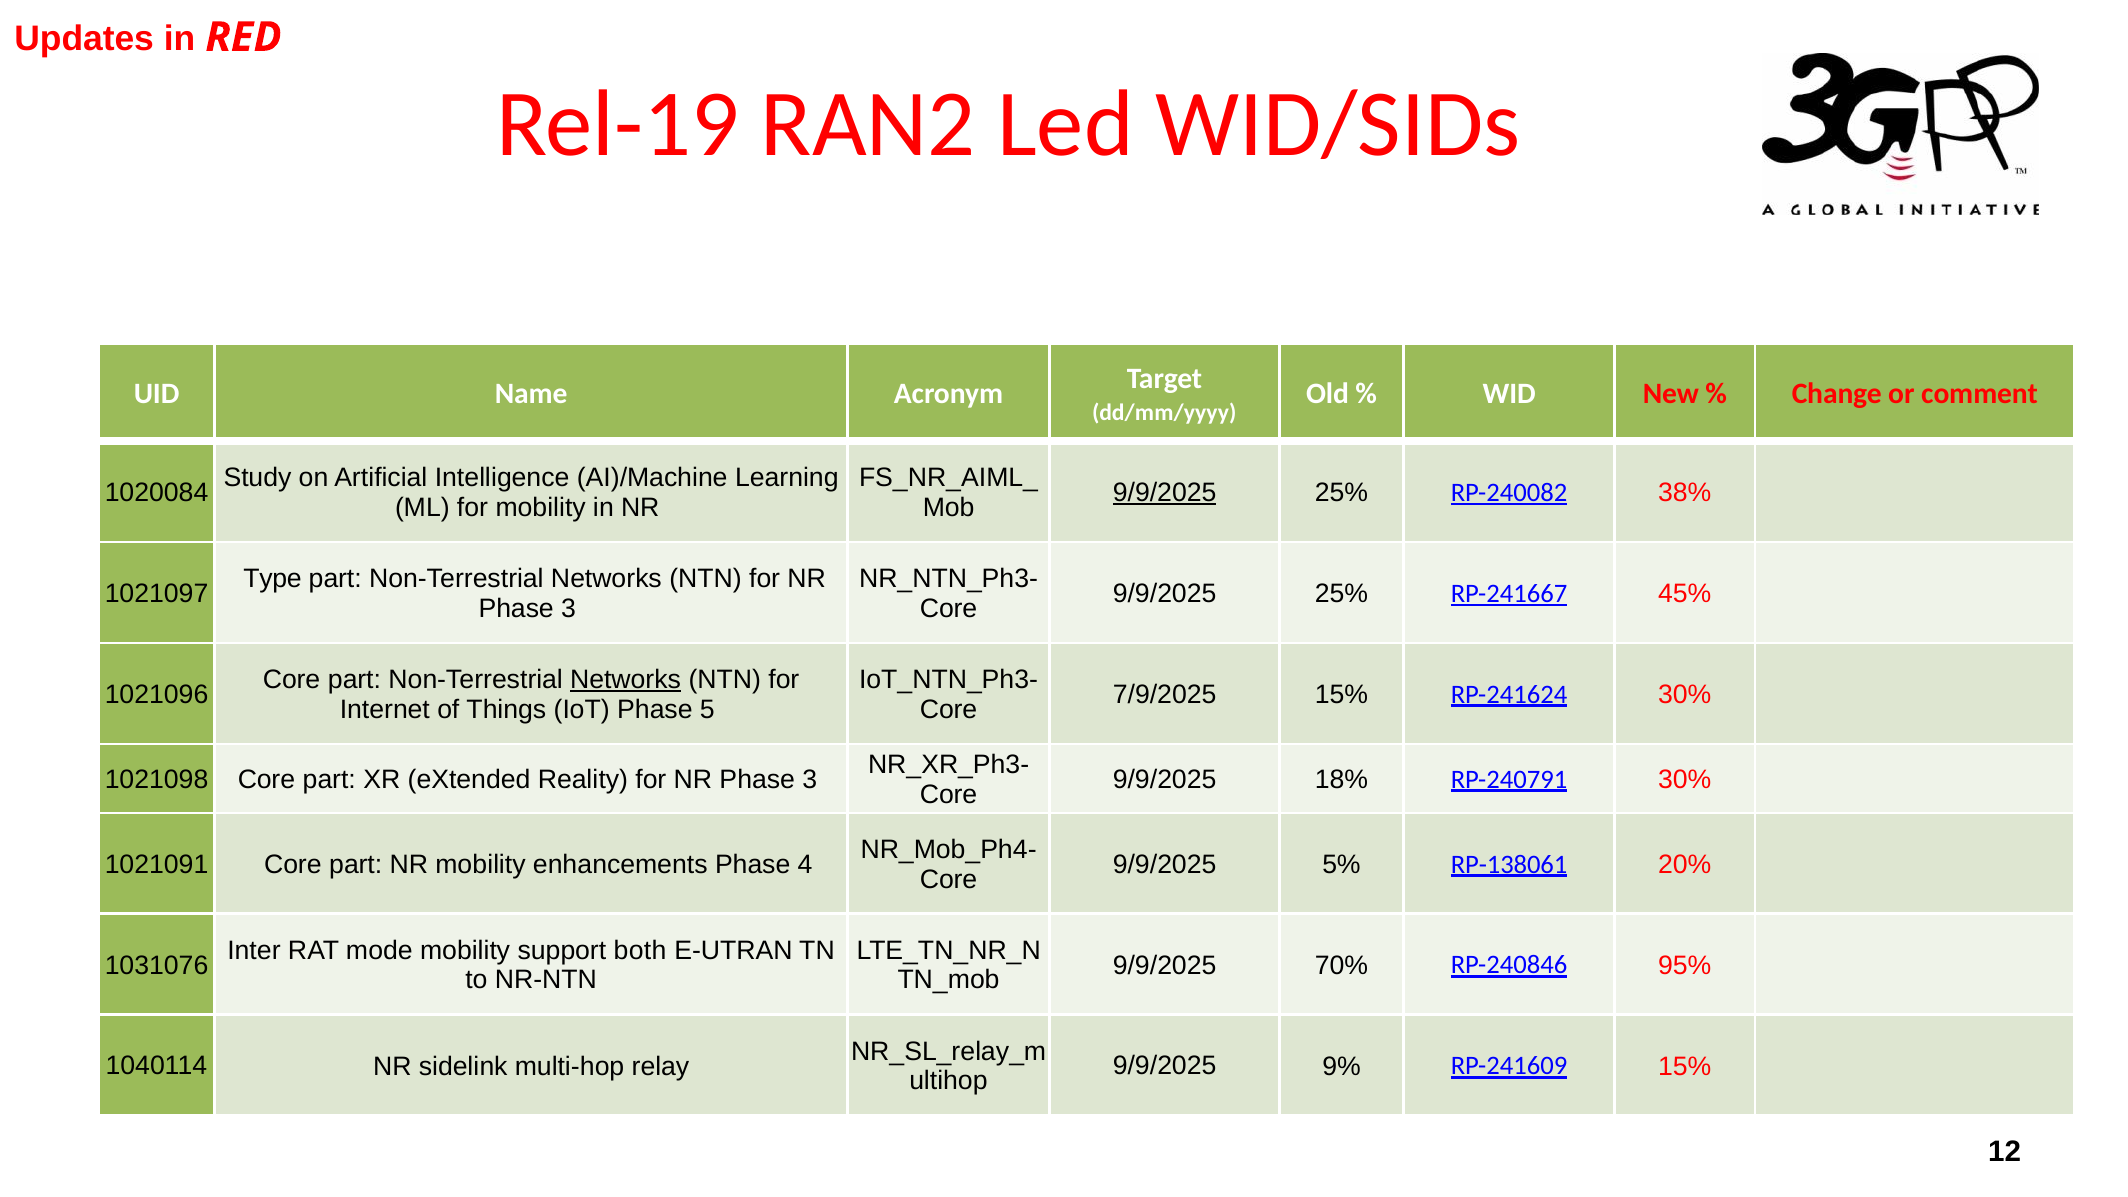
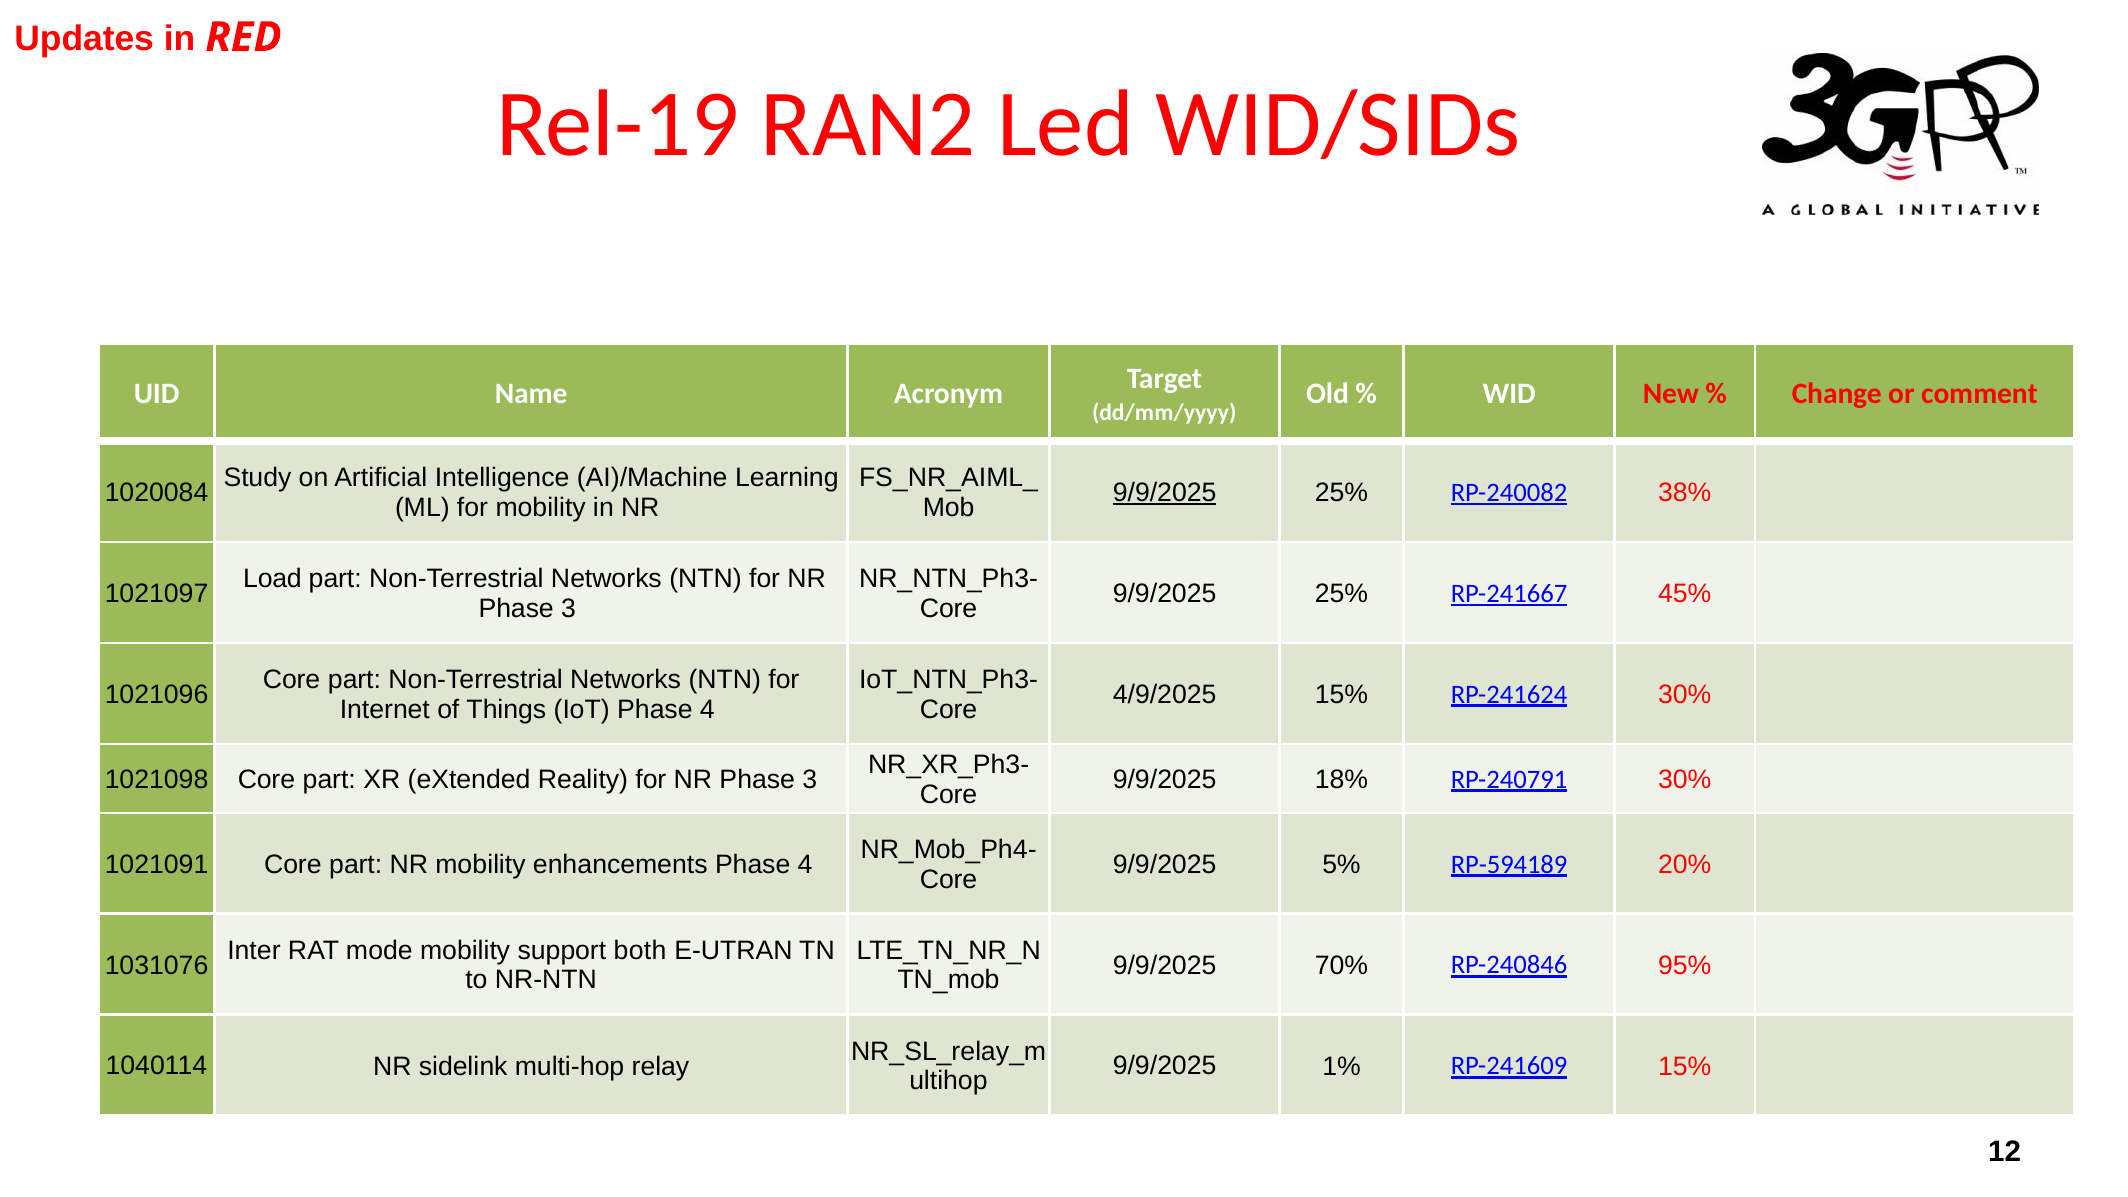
Type: Type -> Load
Networks at (626, 680) underline: present -> none
7/9/2025: 7/9/2025 -> 4/9/2025
IoT Phase 5: 5 -> 4
RP-138061: RP-138061 -> RP-594189
9%: 9% -> 1%
